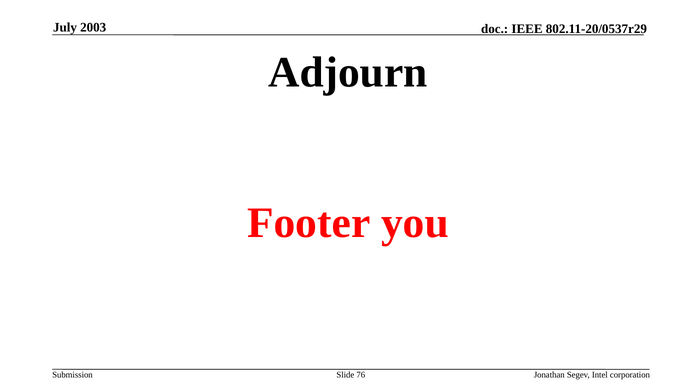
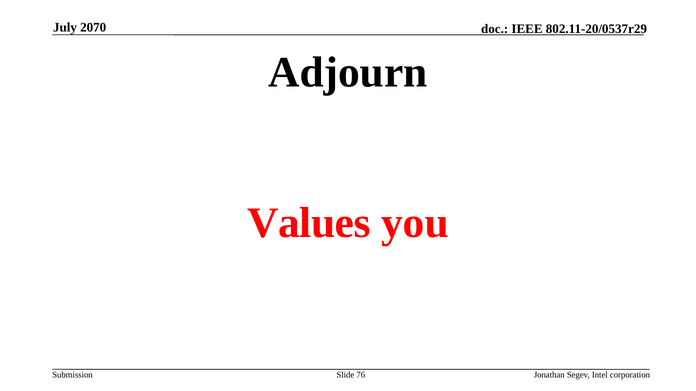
2003: 2003 -> 2070
Footer: Footer -> Values
